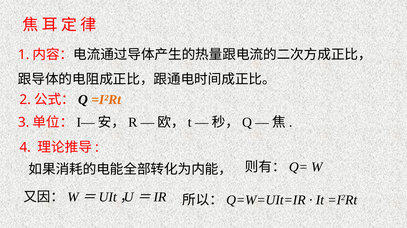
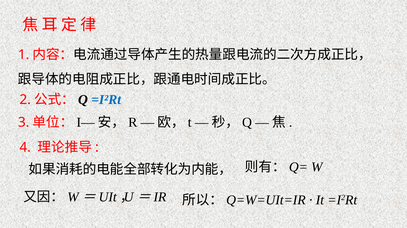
=I²Rt colour: orange -> blue
